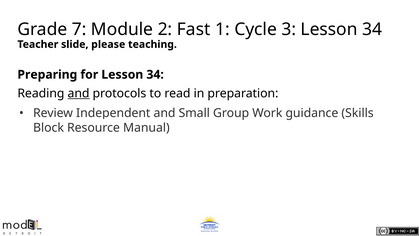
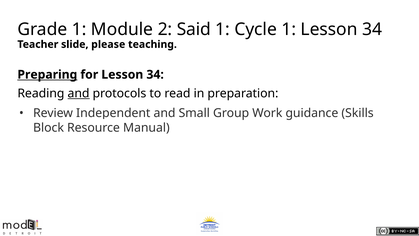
Grade 7: 7 -> 1
Fast: Fast -> Said
Cycle 3: 3 -> 1
Preparing underline: none -> present
